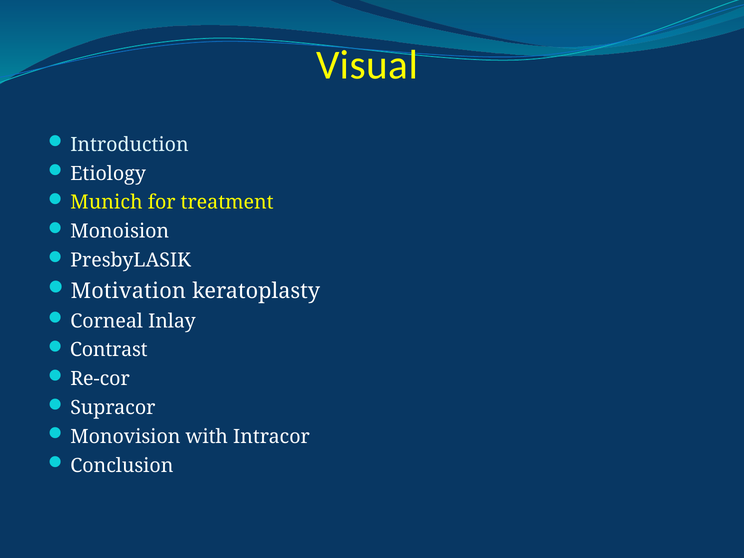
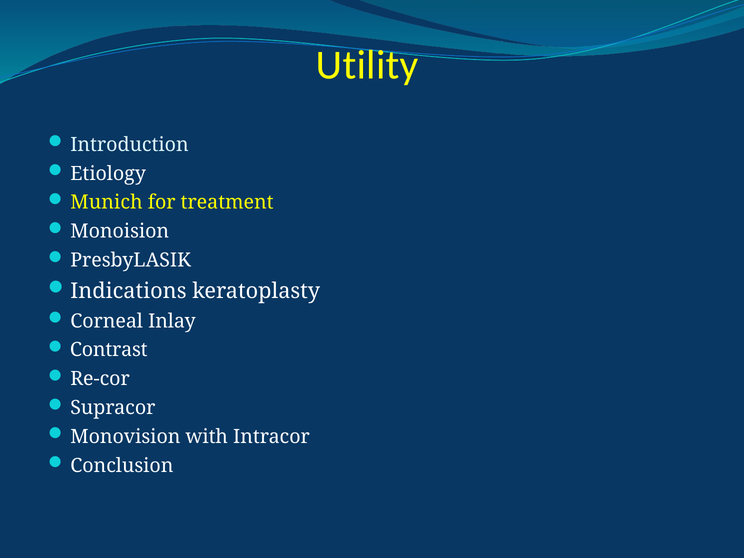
Visual: Visual -> Utility
Motivation: Motivation -> Indications
